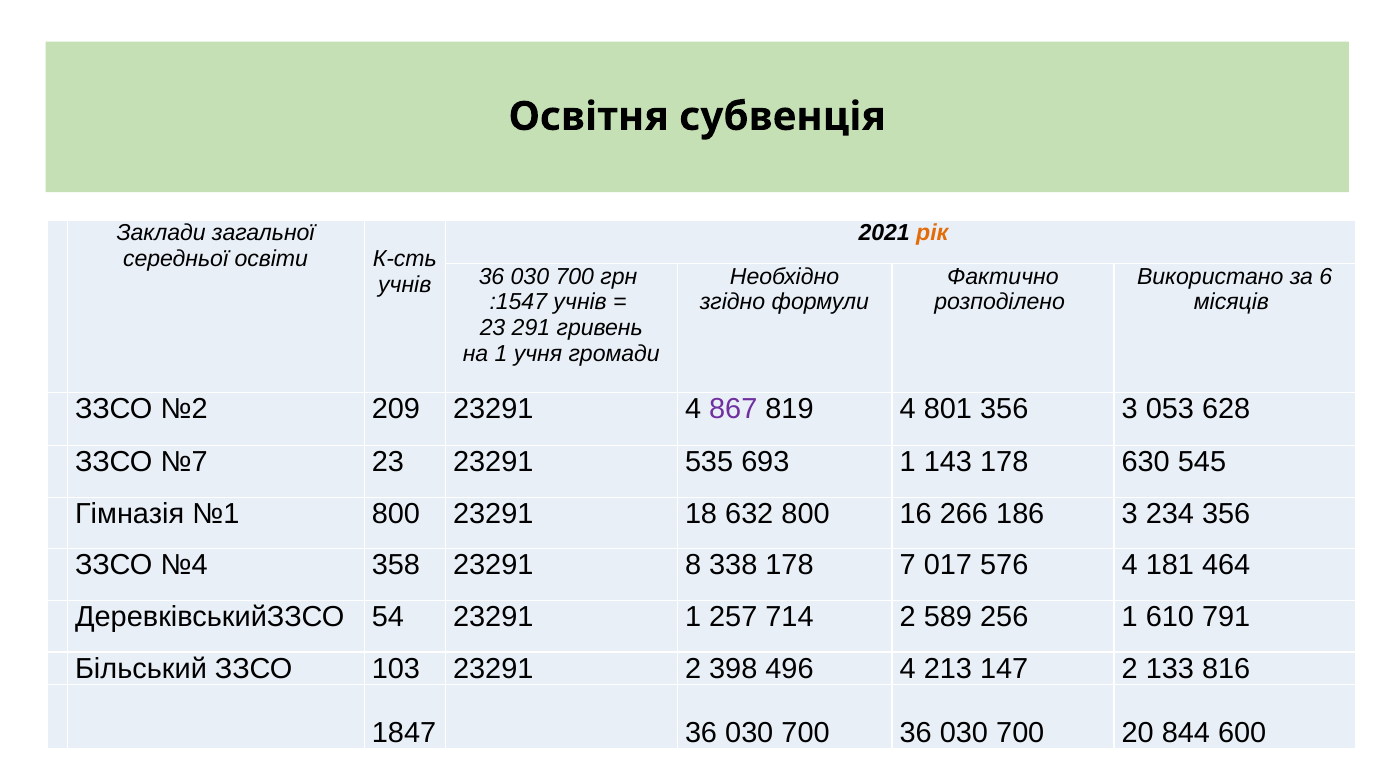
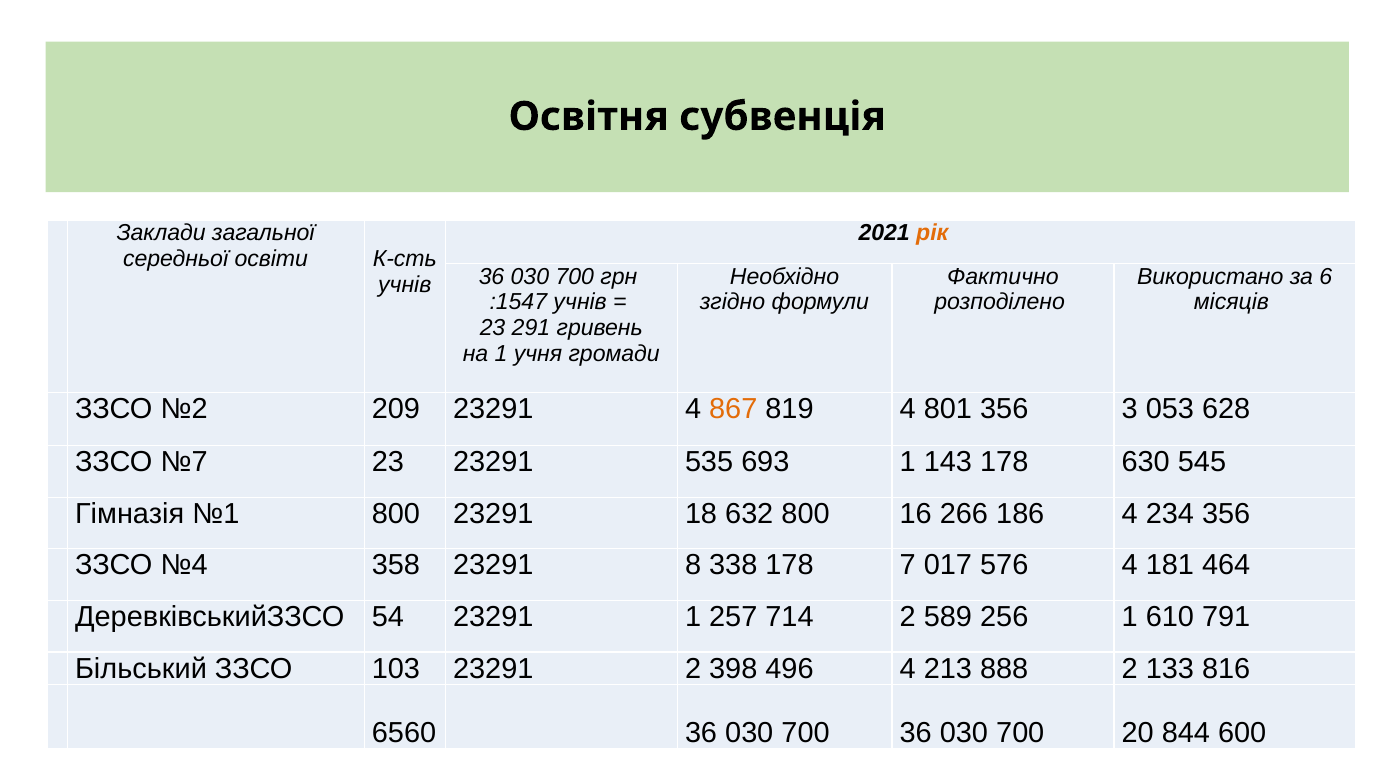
867 colour: purple -> orange
186 3: 3 -> 4
147: 147 -> 888
1847: 1847 -> 6560
